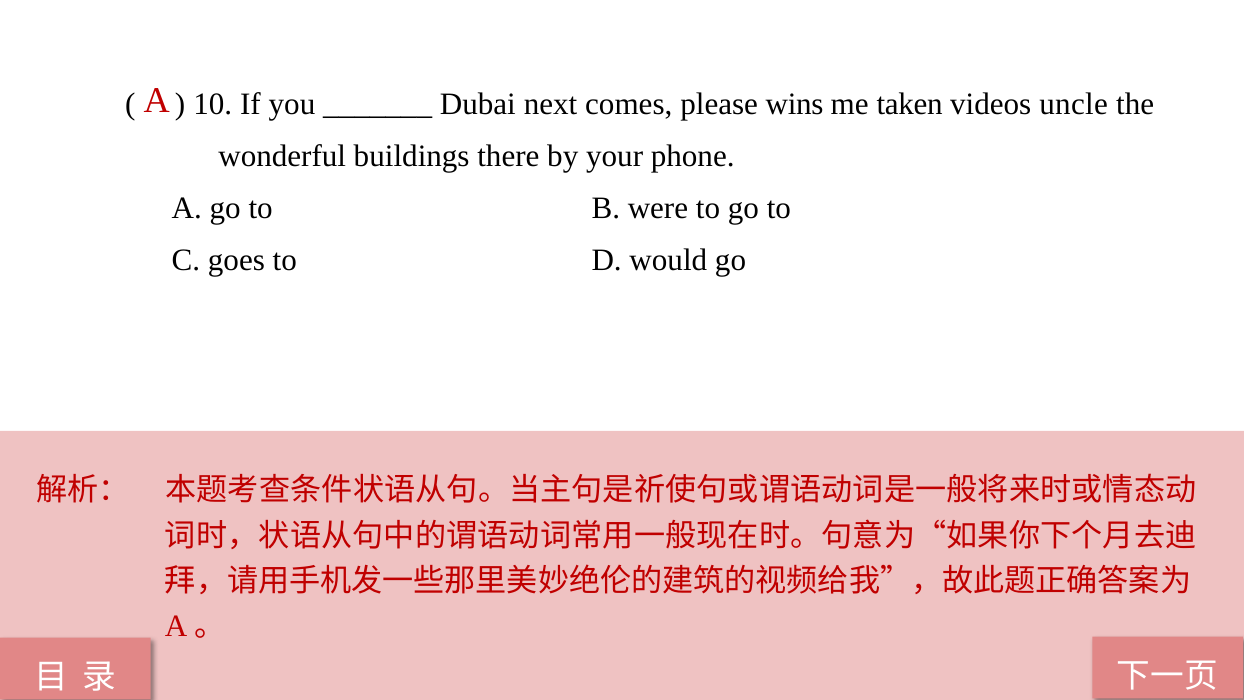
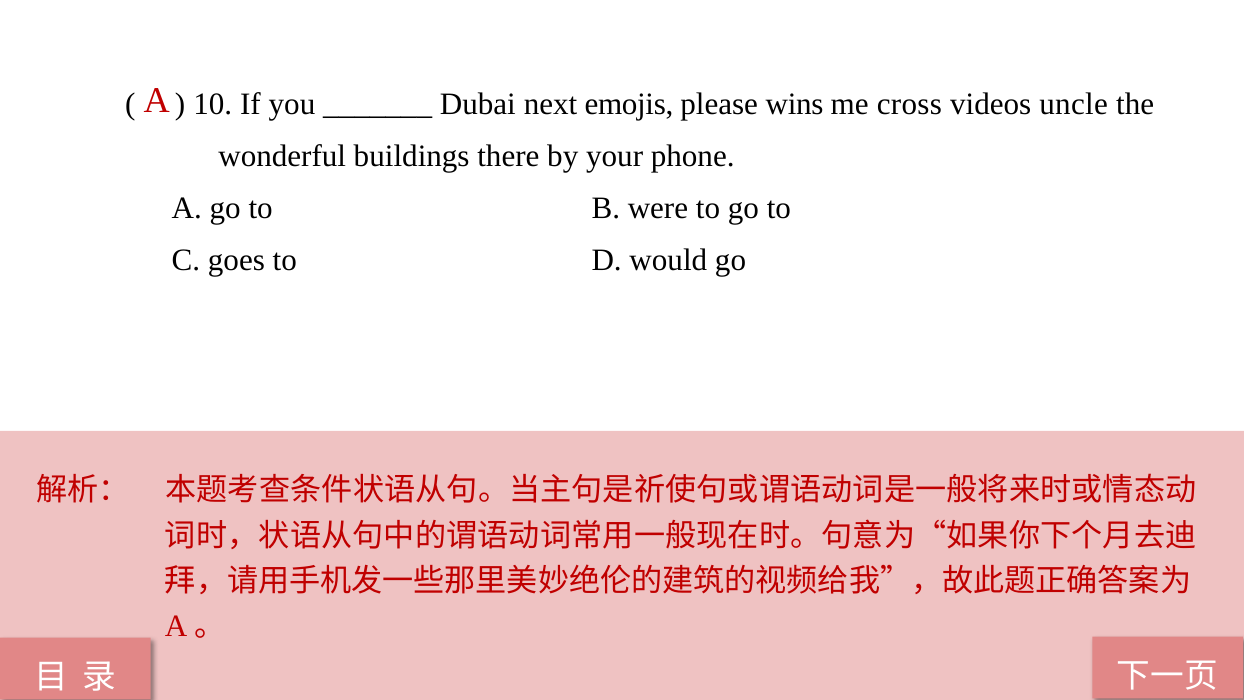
comes: comes -> emojis
taken: taken -> cross
